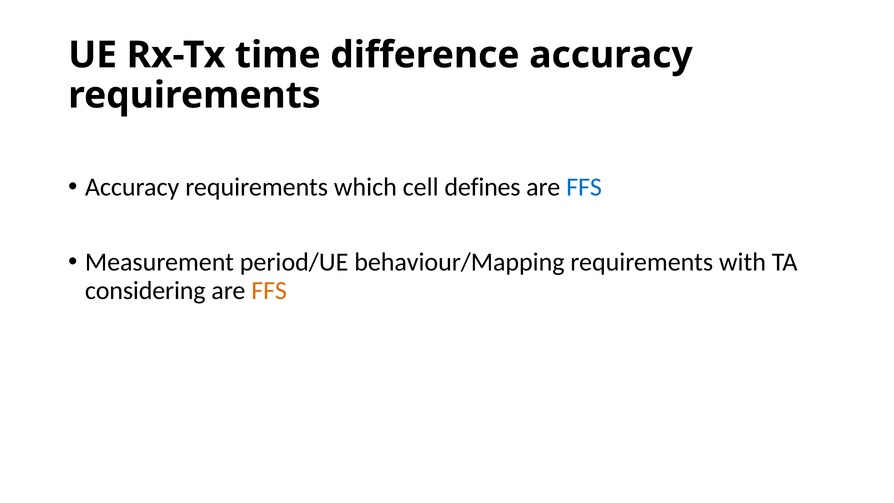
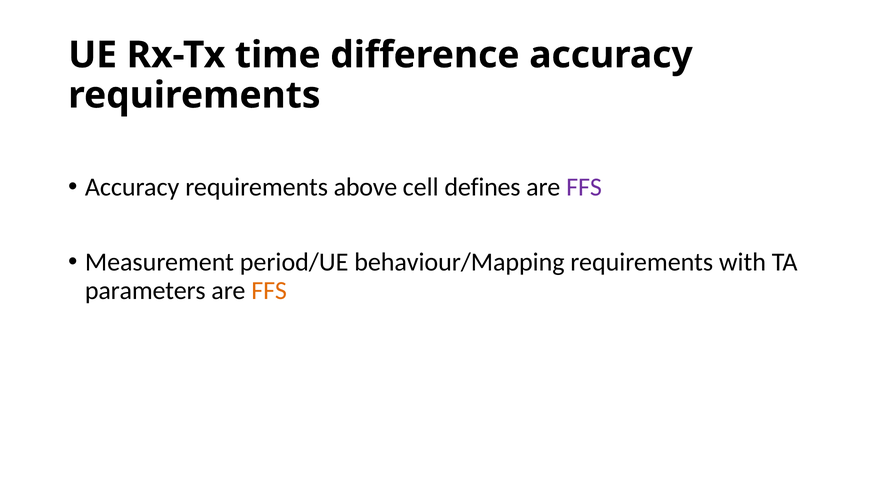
which: which -> above
FFS at (584, 187) colour: blue -> purple
considering: considering -> parameters
